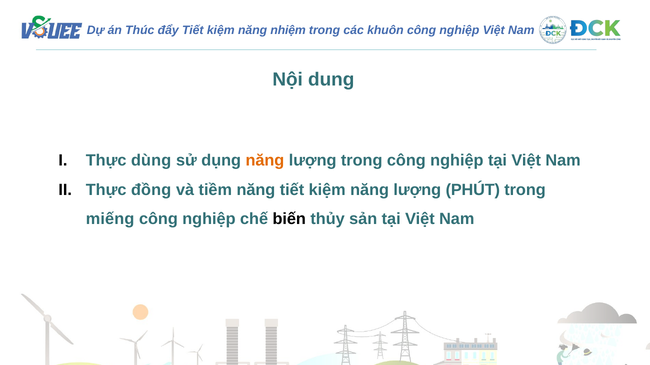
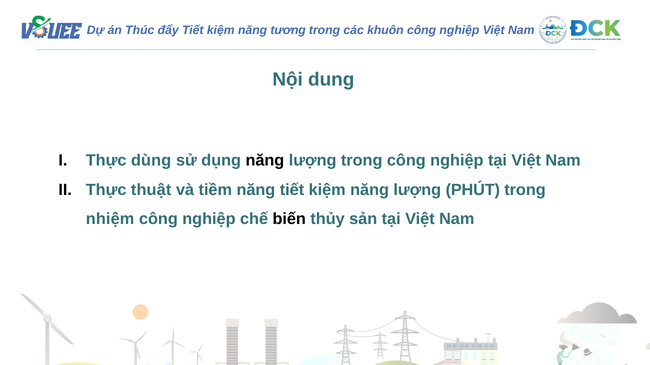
nhiệm: nhiệm -> tương
năng at (265, 161) colour: orange -> black
đồng: đồng -> thuật
miếng: miếng -> nhiệm
